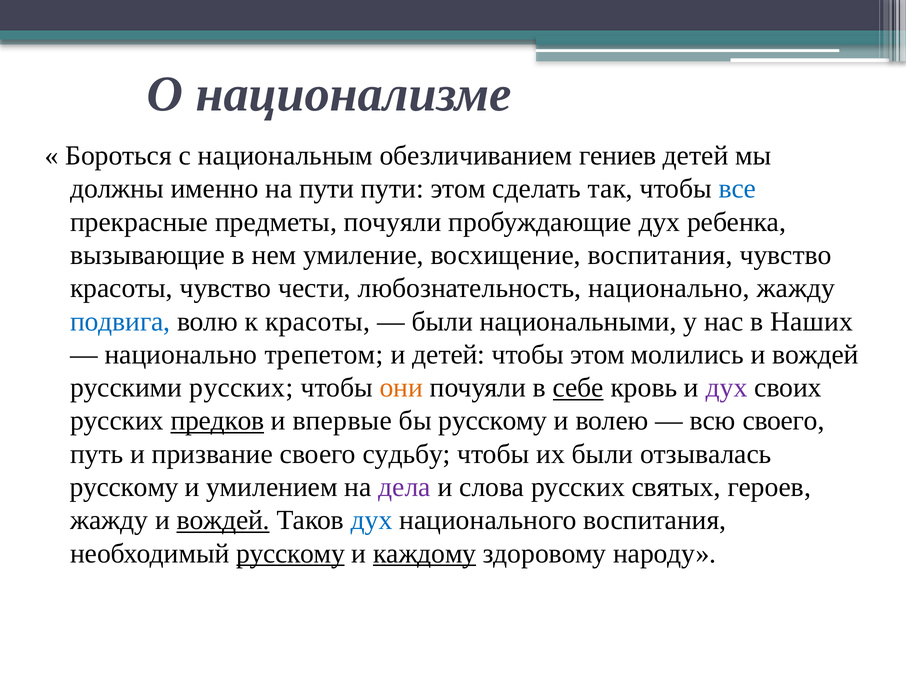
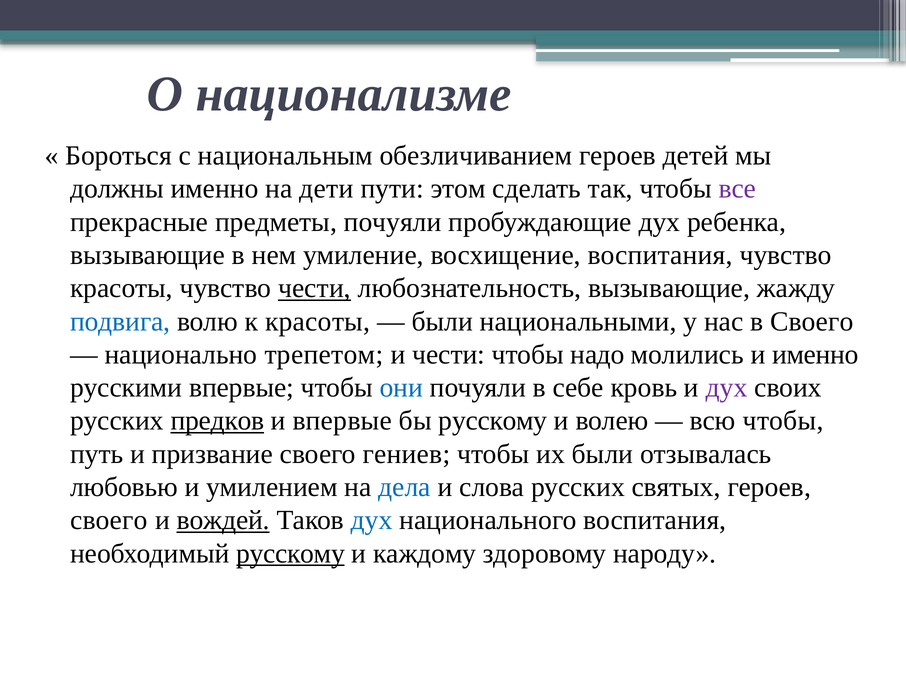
обезличиванием гениев: гениев -> героев
на пути: пути -> дети
все colour: blue -> purple
чести at (314, 288) underline: none -> present
любознательность национально: национально -> вызывающие
в Наших: Наших -> Своего
и детей: детей -> чести
чтобы этом: этом -> надо
молились и вождей: вождей -> именно
русскими русских: русских -> впервые
они colour: orange -> blue
себе underline: present -> none
всю своего: своего -> чтобы
судьбу: судьбу -> гениев
русскому at (124, 488): русскому -> любовью
дела colour: purple -> blue
жажду at (109, 521): жажду -> своего
каждому underline: present -> none
